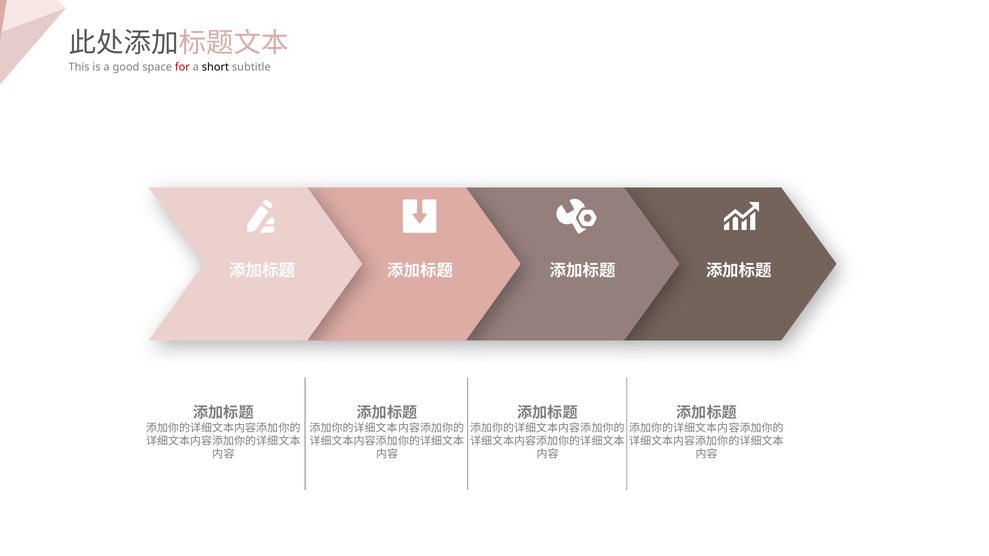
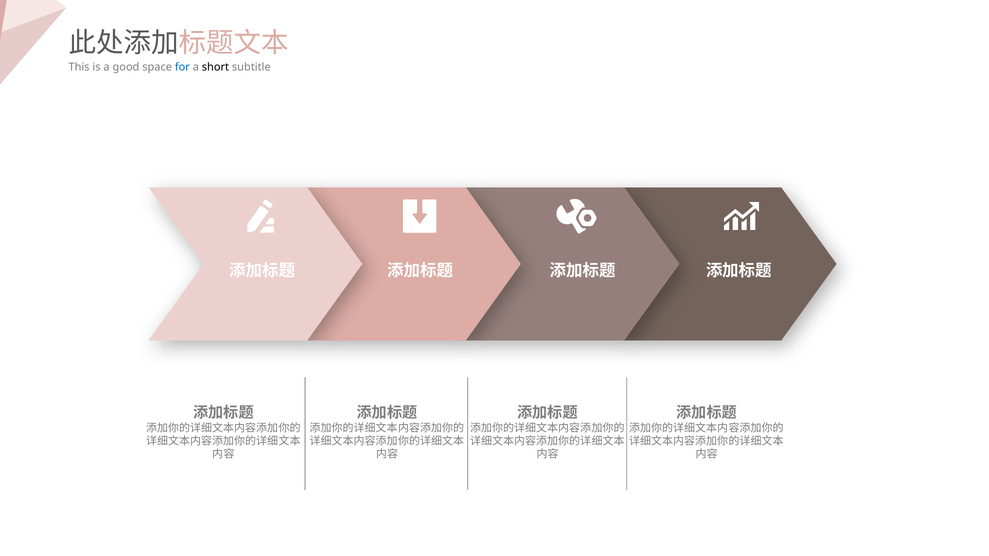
for colour: red -> blue
